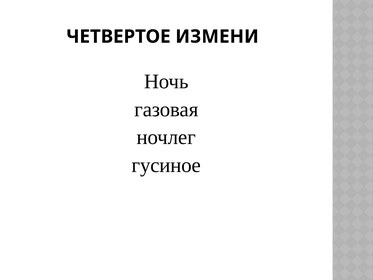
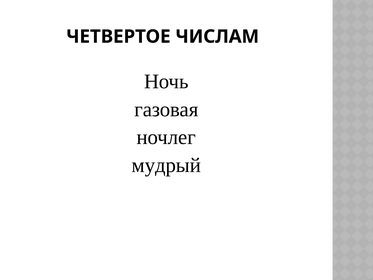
ИЗМЕНИ: ИЗМЕНИ -> ЧИСЛАМ
гусиное: гусиное -> мудрый
